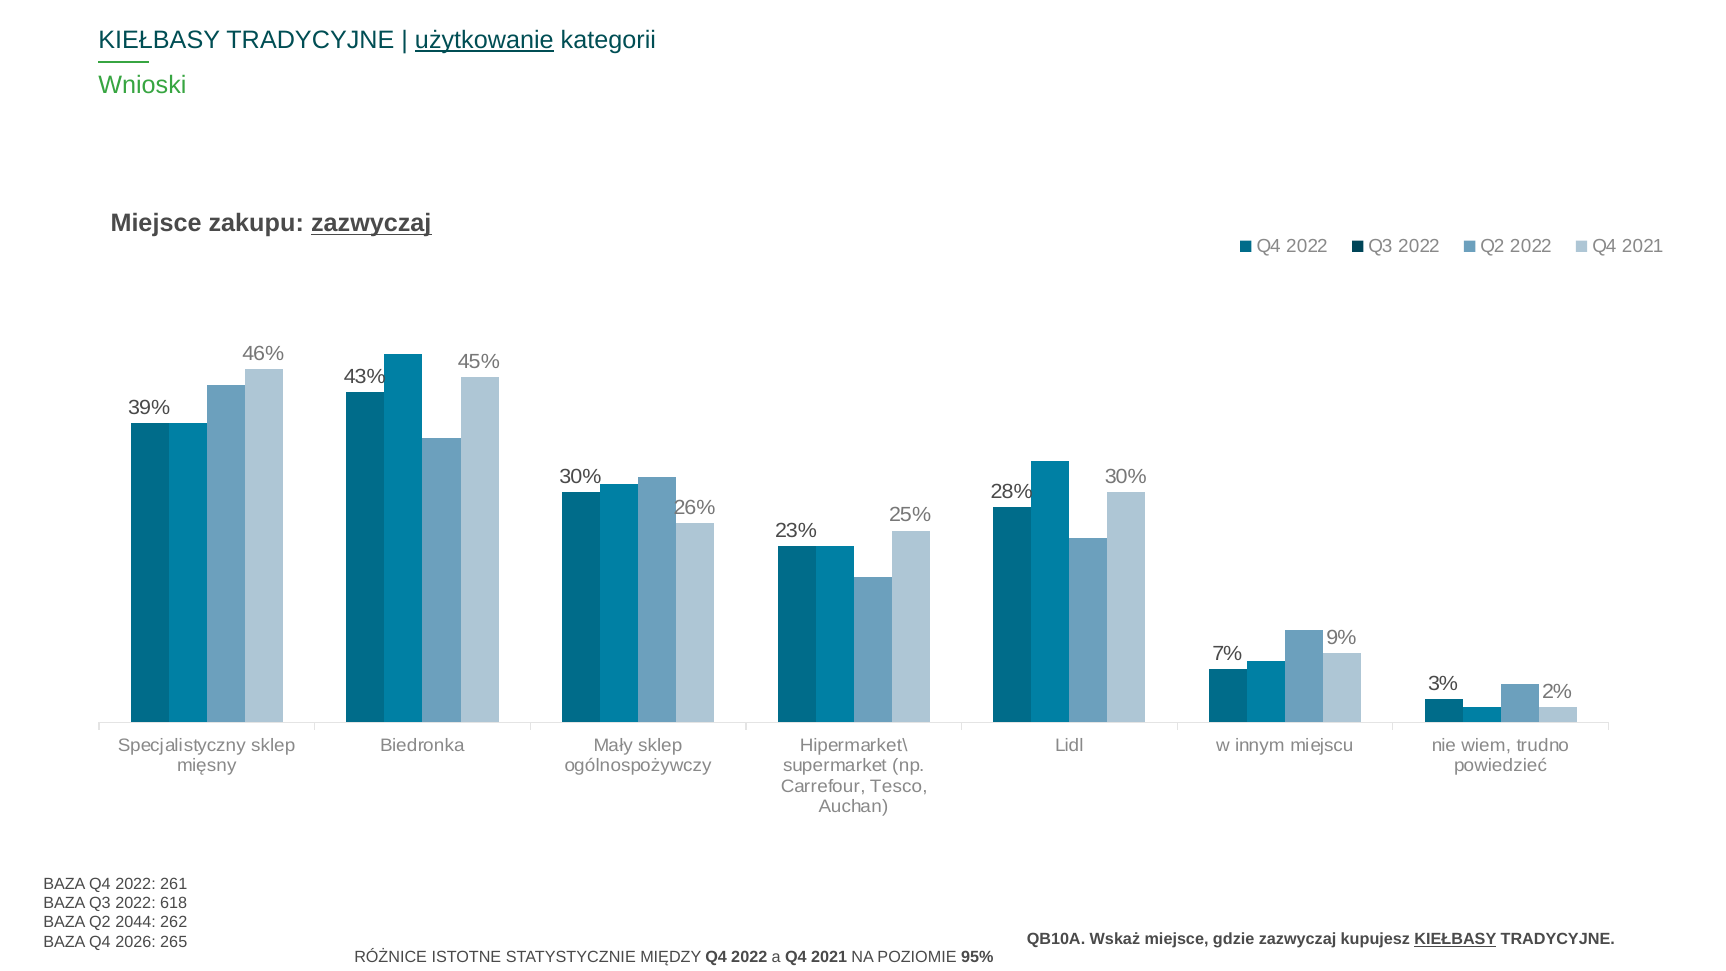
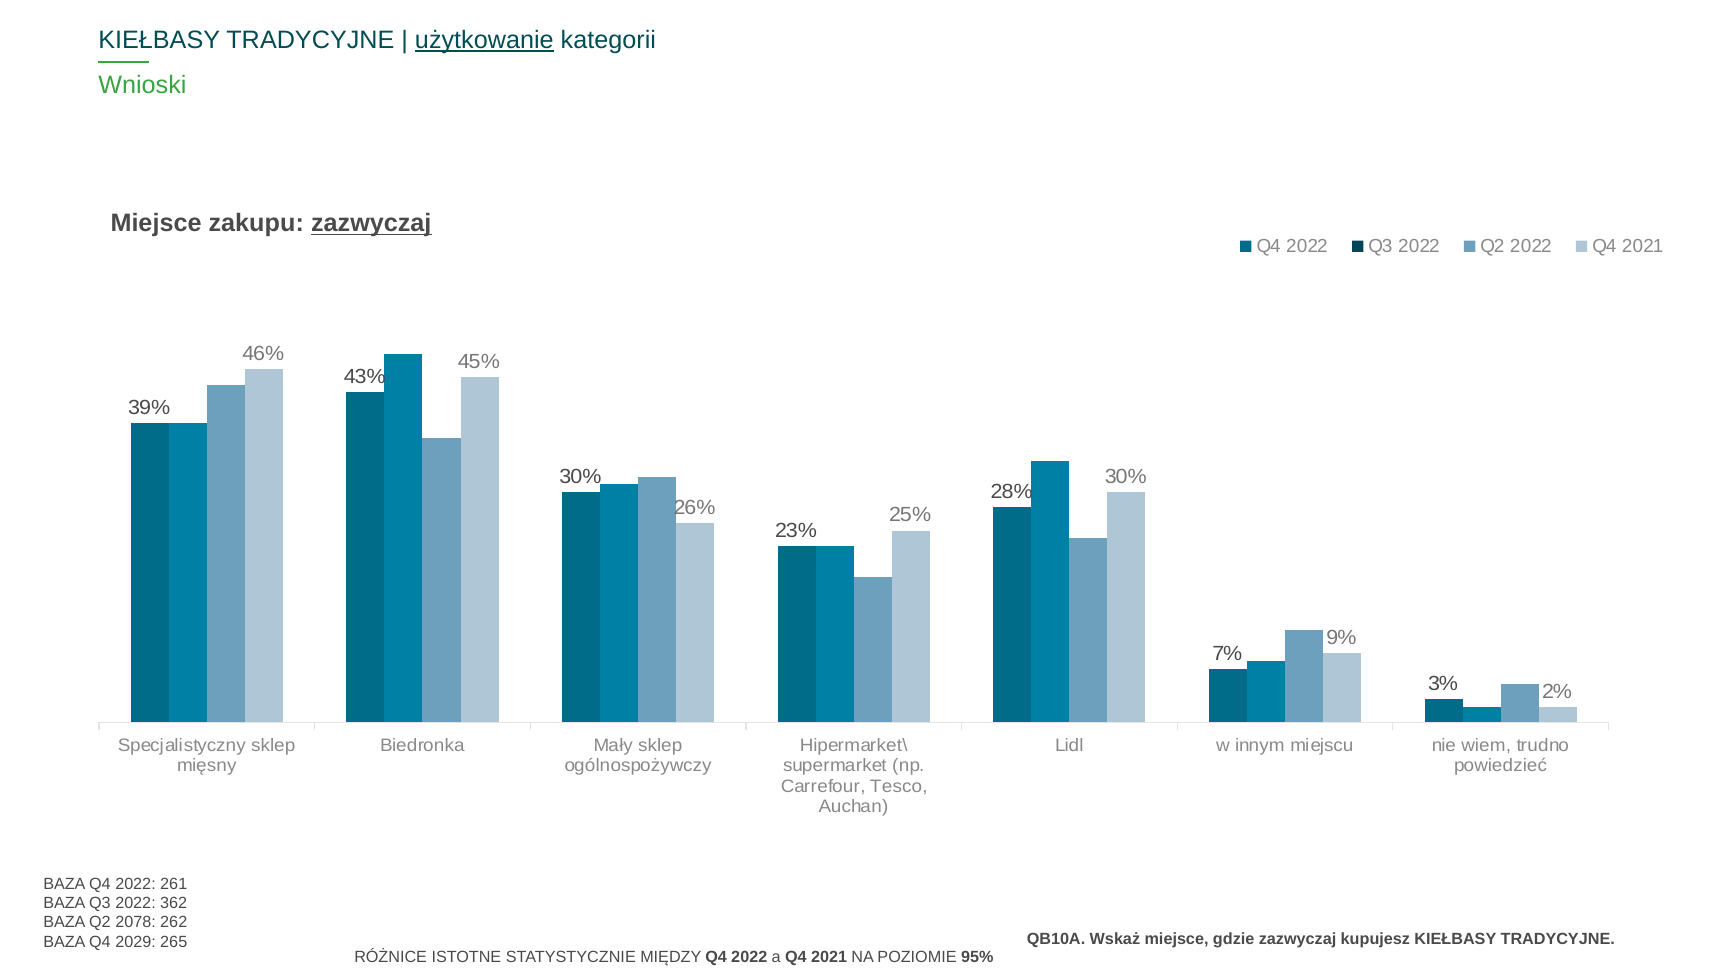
618: 618 -> 362
2044: 2044 -> 2078
KIEŁBASY at (1455, 939) underline: present -> none
2026: 2026 -> 2029
